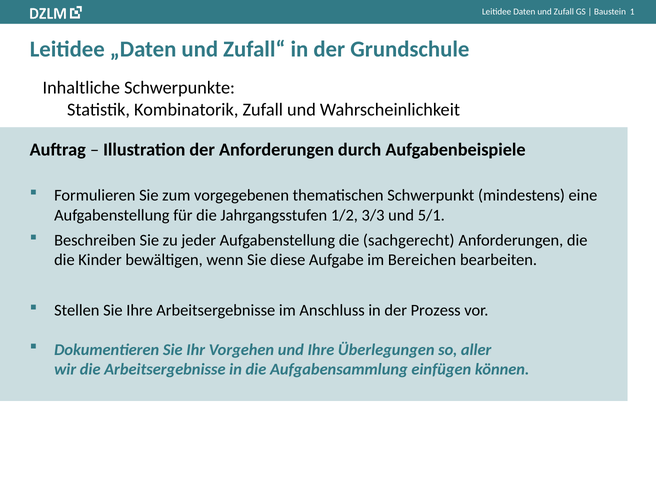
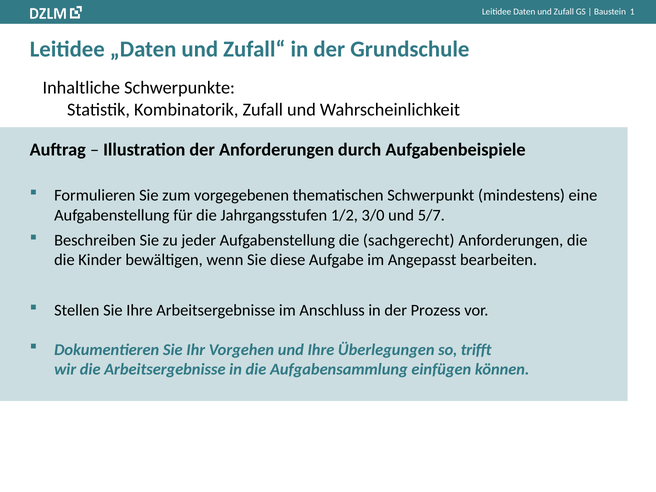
3/3: 3/3 -> 3/0
5/1: 5/1 -> 5/7
Bereichen: Bereichen -> Angepasst
aller: aller -> trifft
